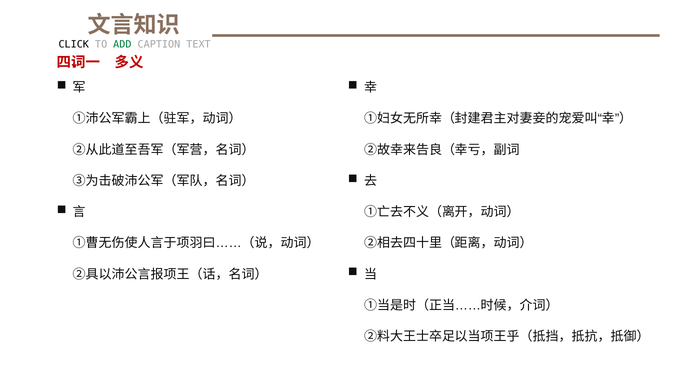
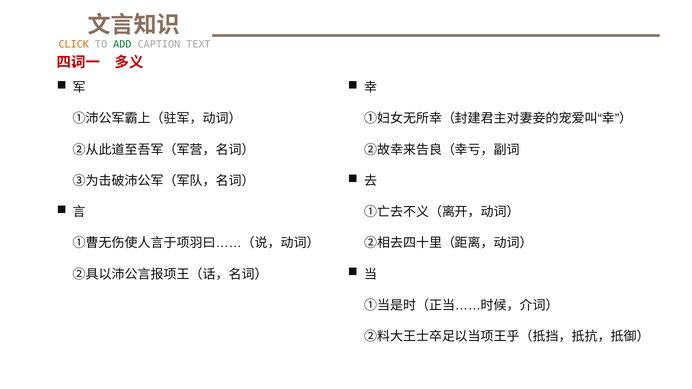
CLICK colour: black -> orange
